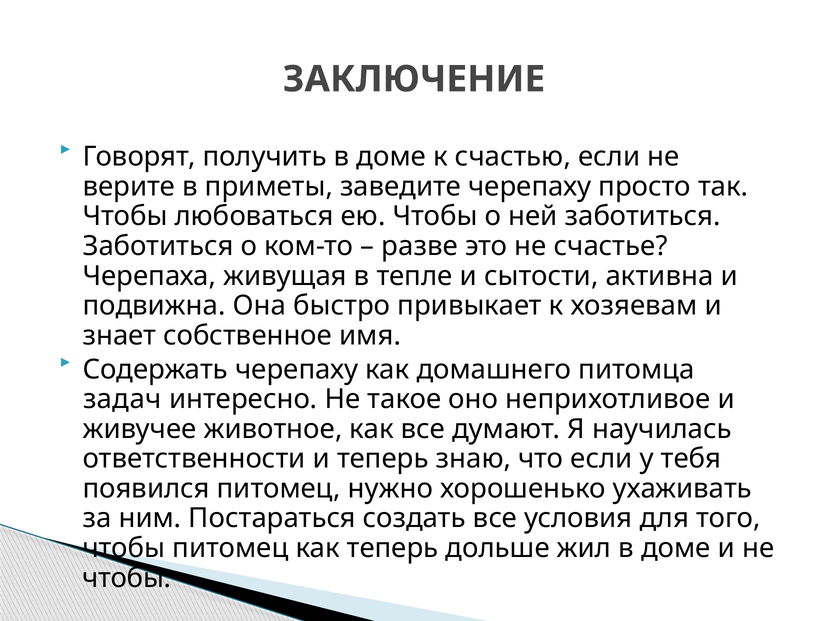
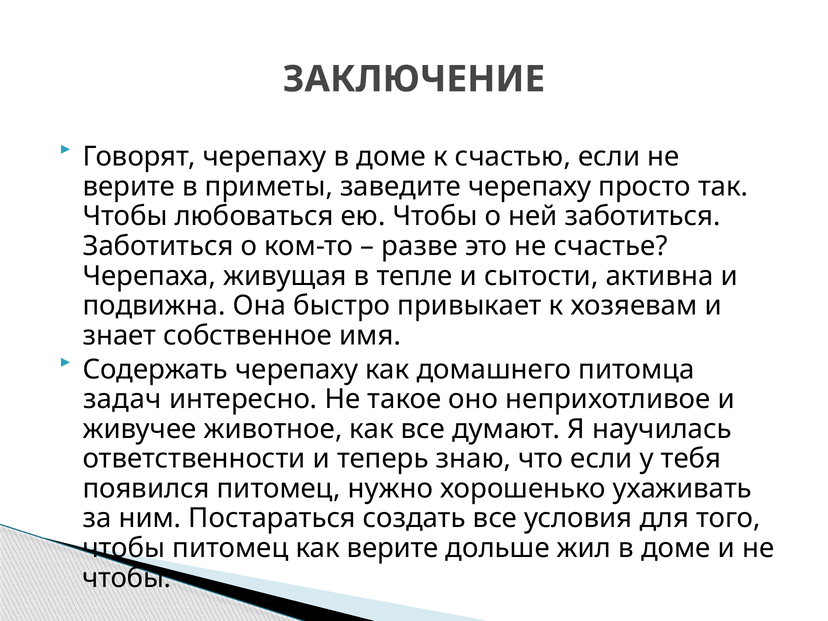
Говорят получить: получить -> черепаху
как теперь: теперь -> верите
